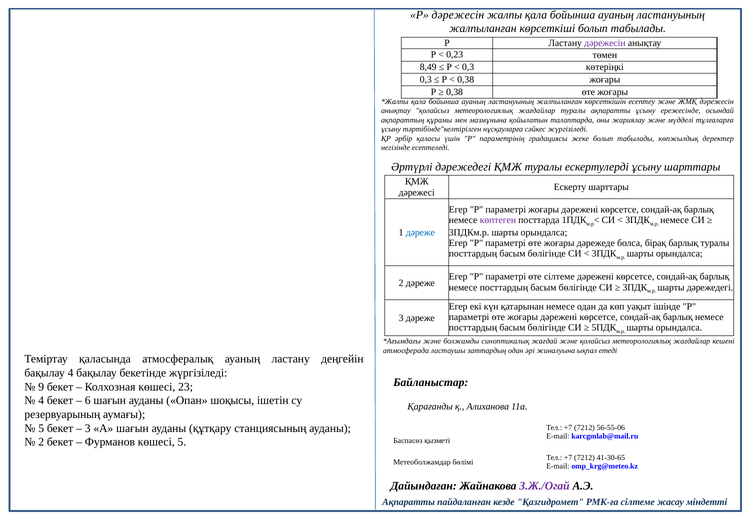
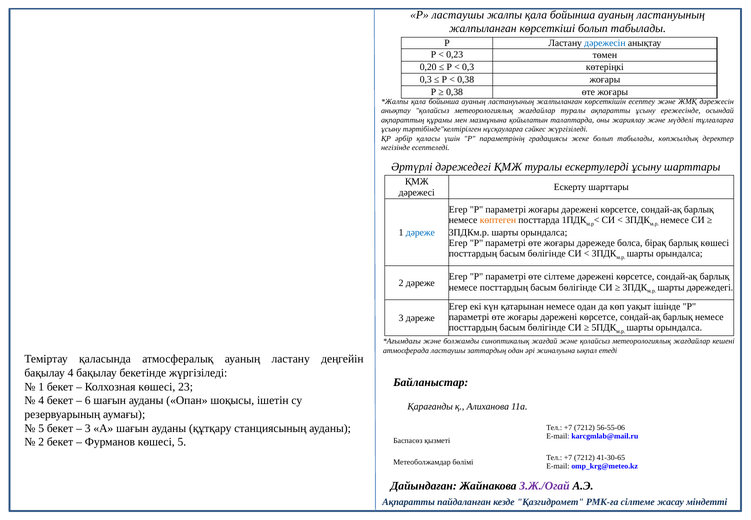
Р дәрежесін: дәрежесін -> ластаушы
дәрежесін at (605, 43) colour: purple -> blue
8,49: 8,49 -> 0,20
көптеген colour: purple -> orange
барлық туралы: туралы -> көшесі
9 at (41, 387): 9 -> 1
